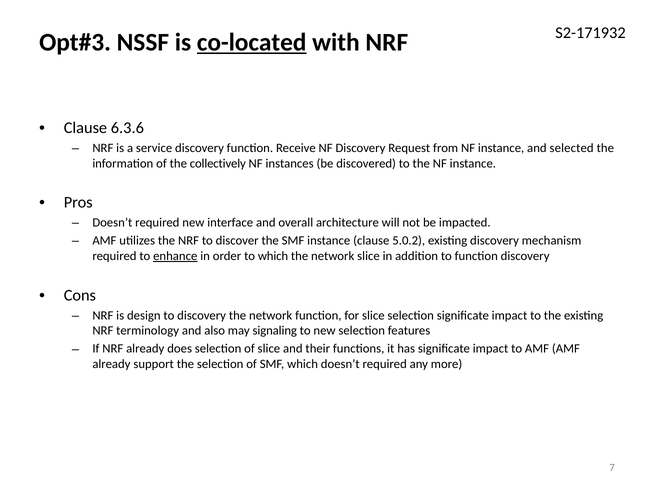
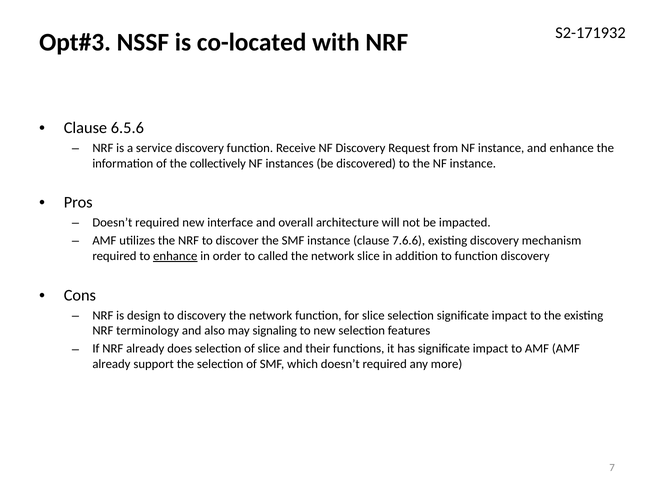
co-located underline: present -> none
6.3.6: 6.3.6 -> 6.5.6
and selected: selected -> enhance
5.0.2: 5.0.2 -> 7.6.6
to which: which -> called
